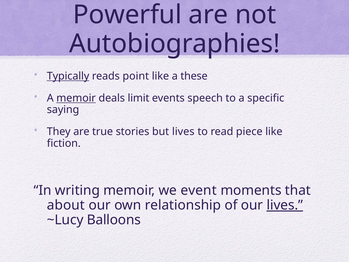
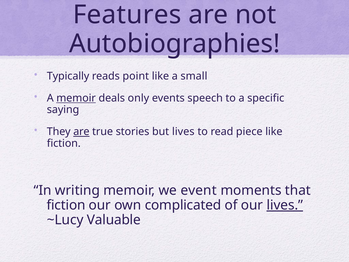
Powerful: Powerful -> Features
Typically underline: present -> none
these: these -> small
limit: limit -> only
are at (81, 132) underline: none -> present
about at (66, 205): about -> fiction
relationship: relationship -> complicated
Balloons: Balloons -> Valuable
